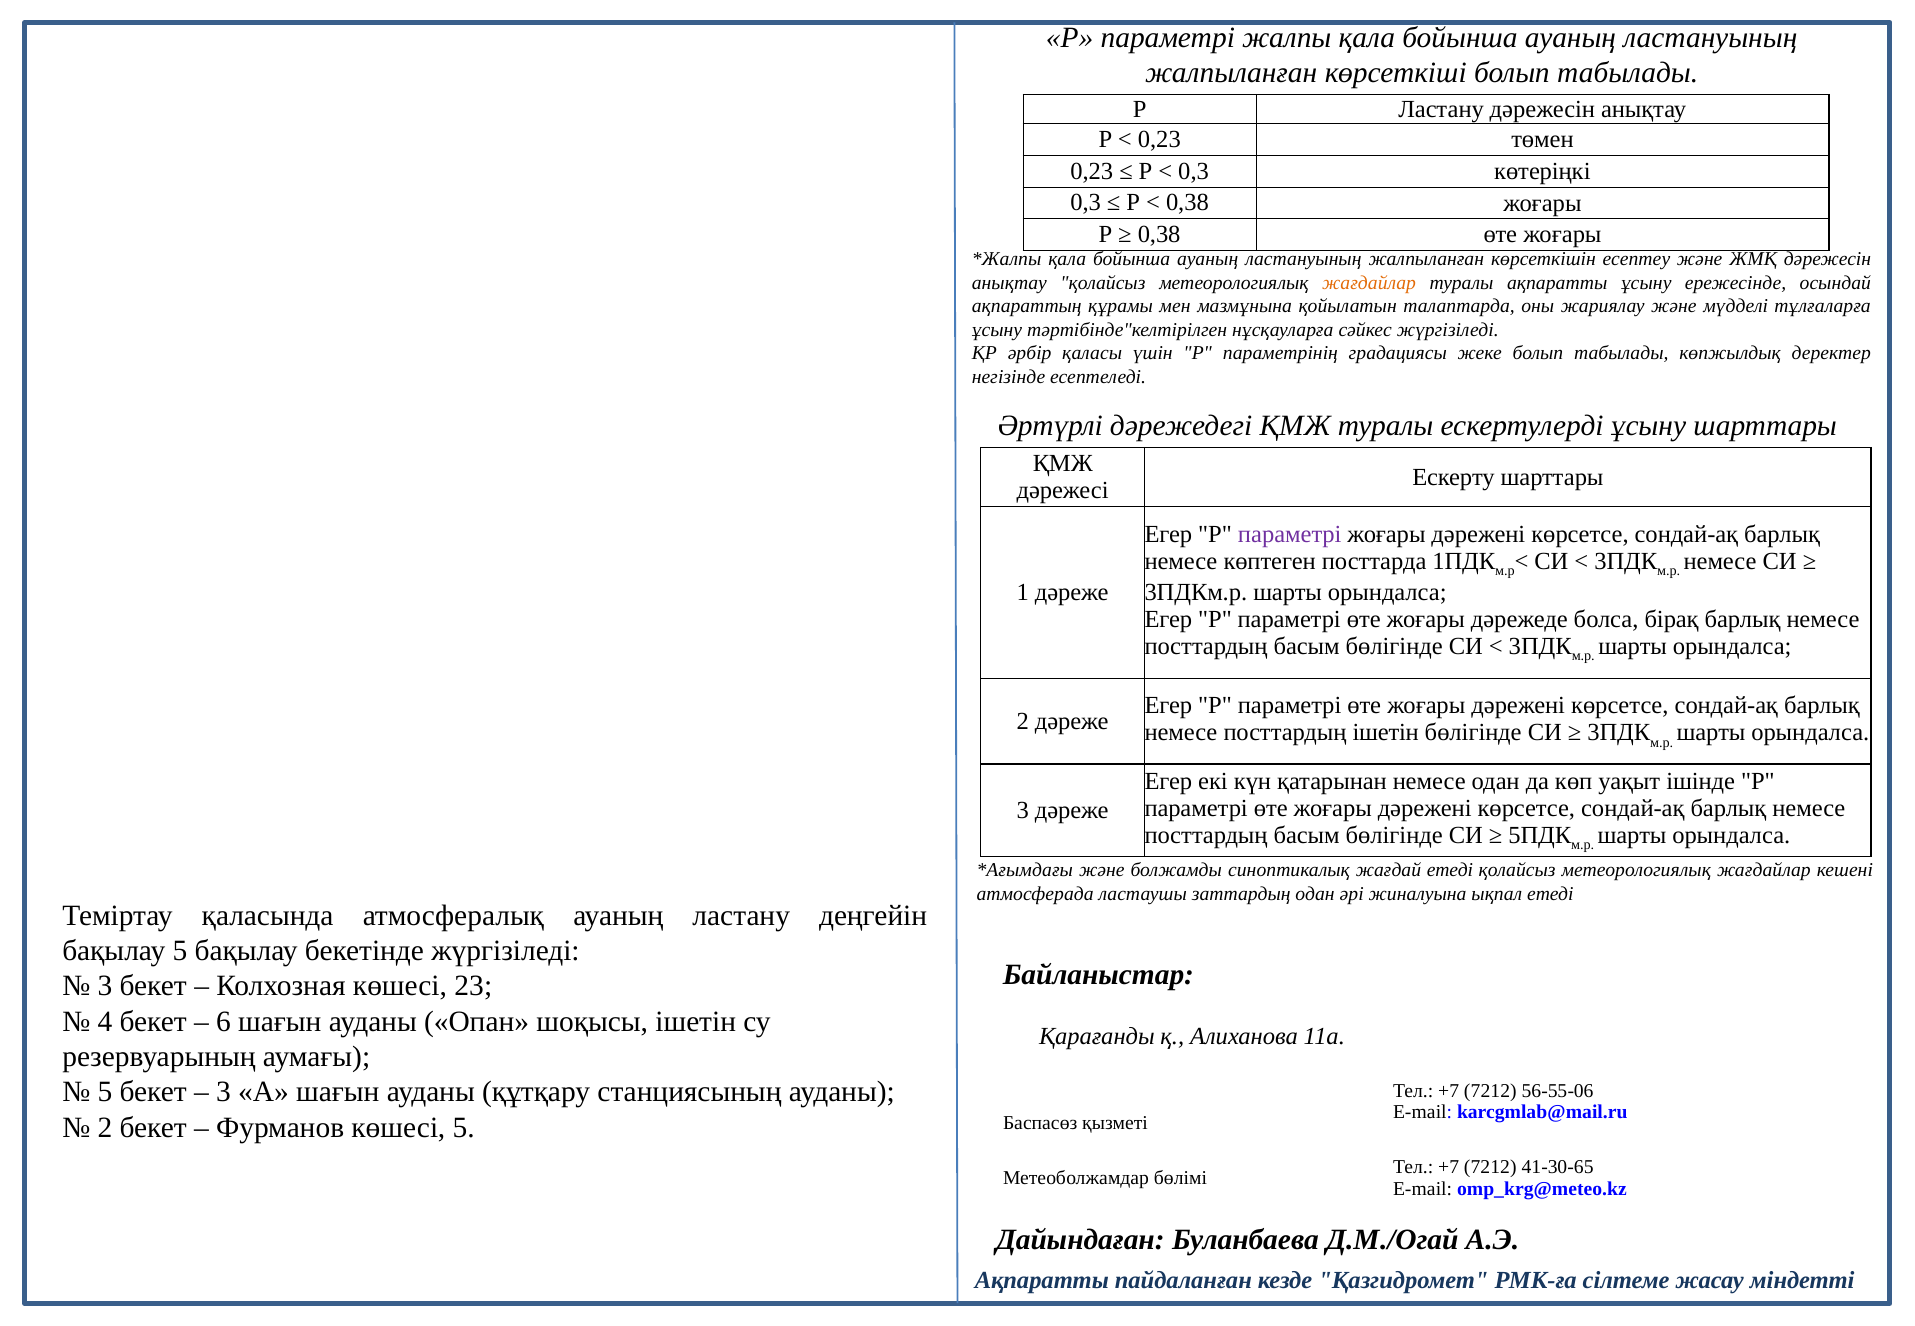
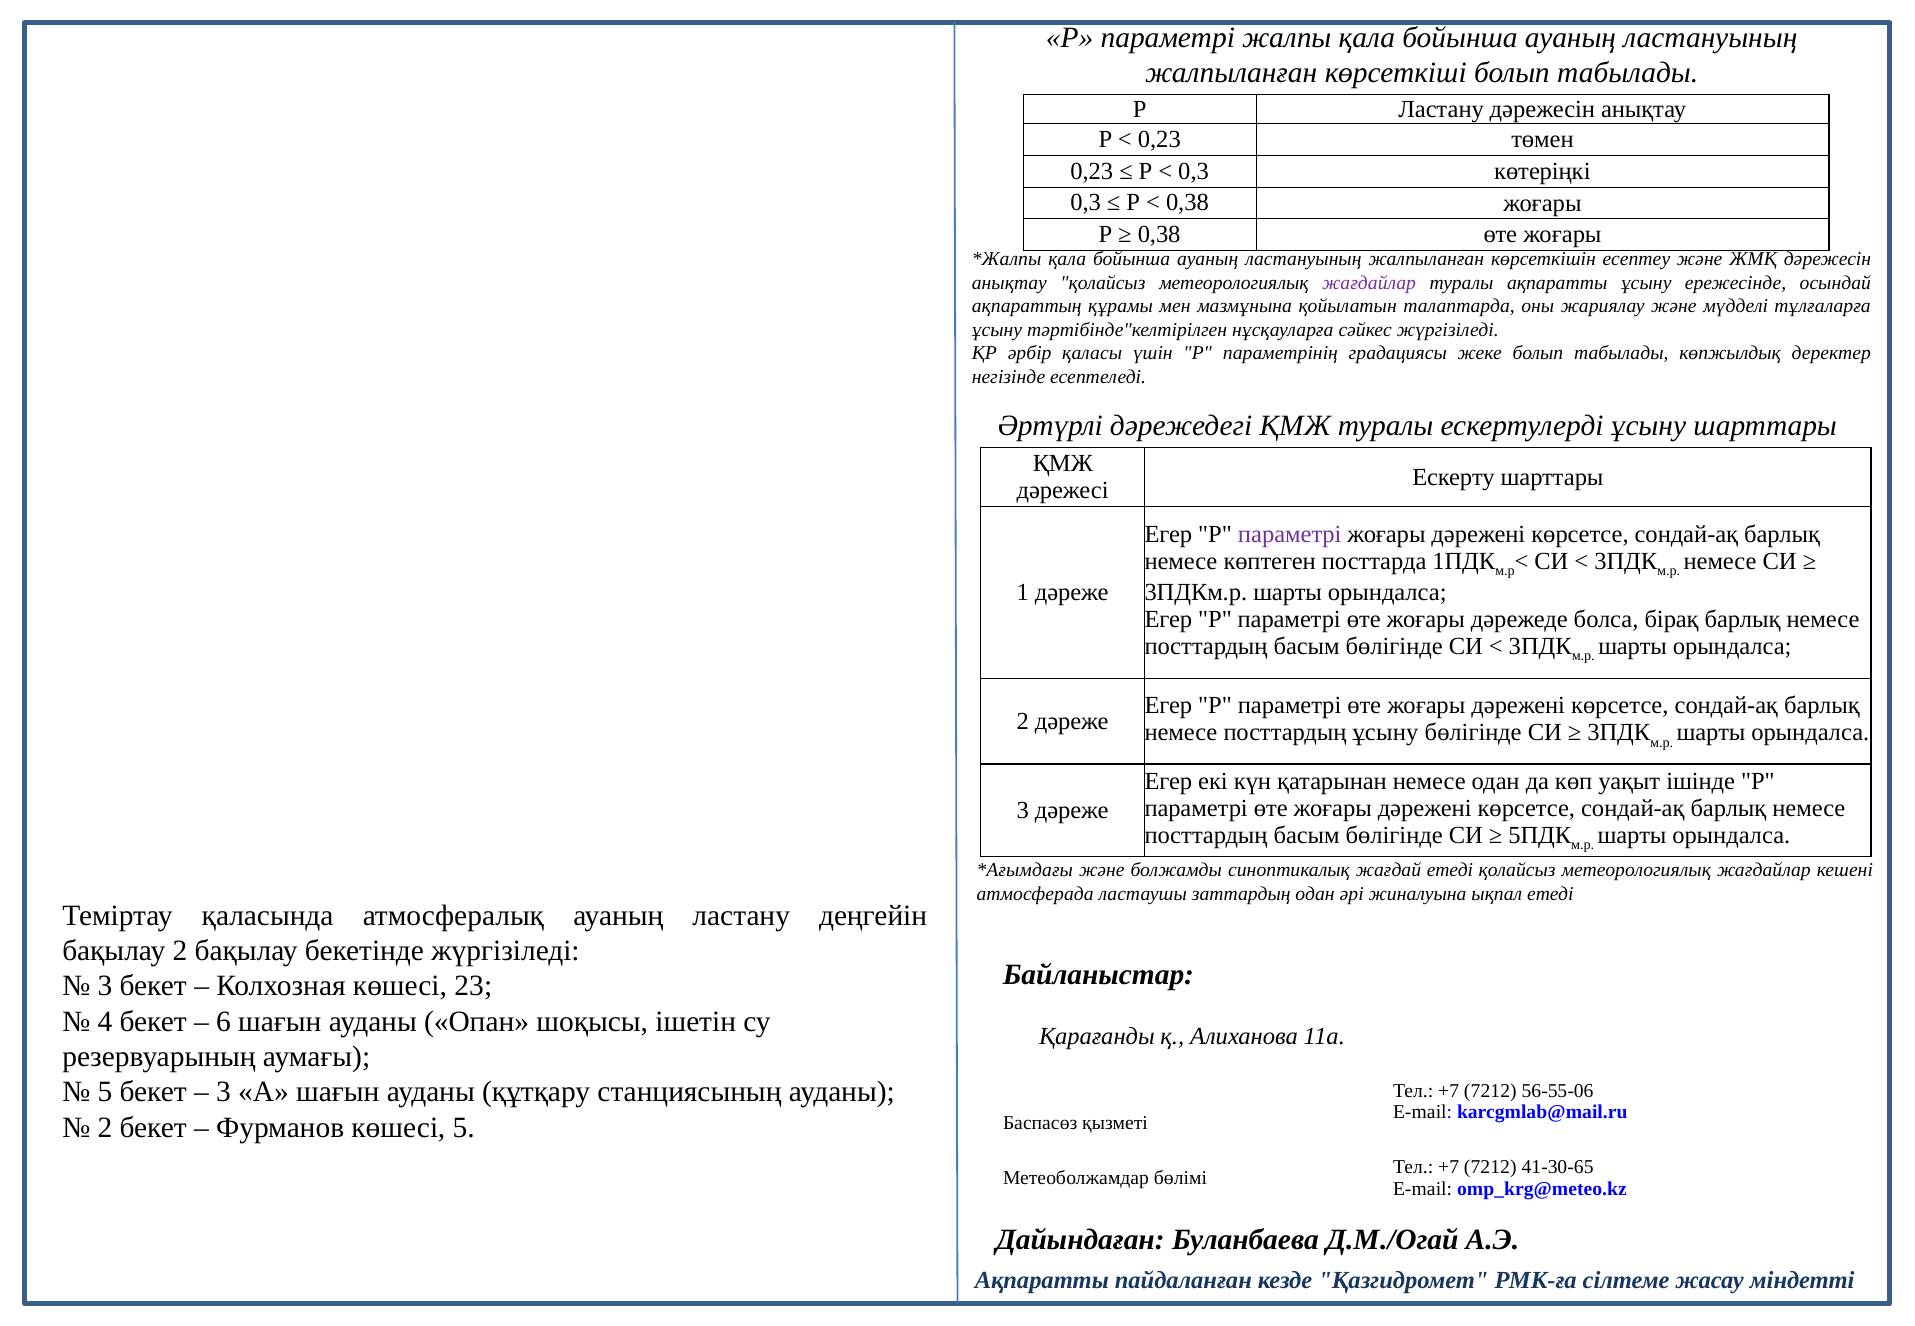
жағдайлар at (1369, 283) colour: orange -> purple
посттардың ішетін: ішетін -> ұсыну
бақылау 5: 5 -> 2
